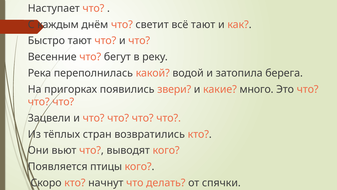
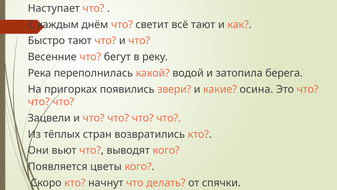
много: много -> осина
птицы: птицы -> цветы
